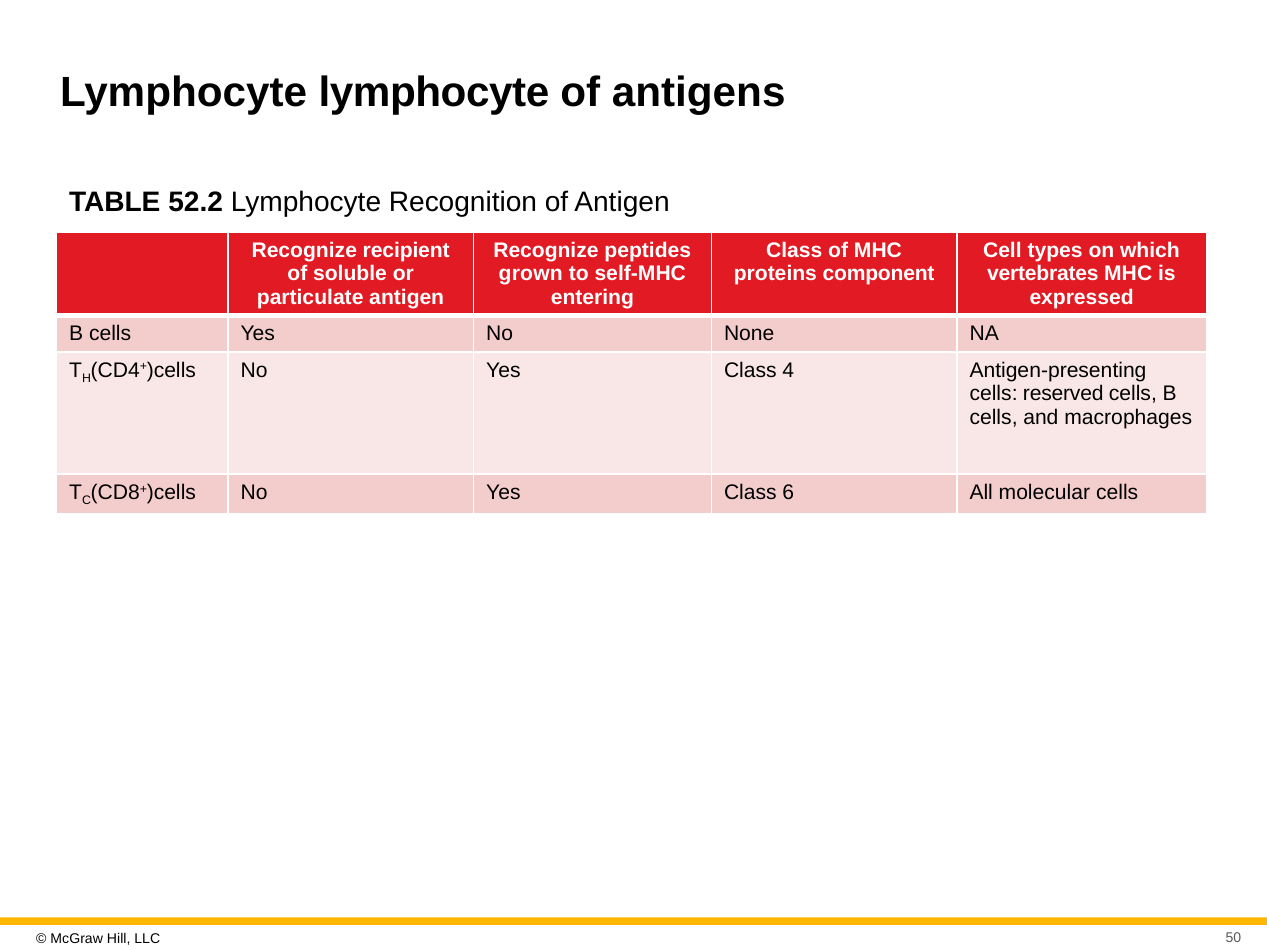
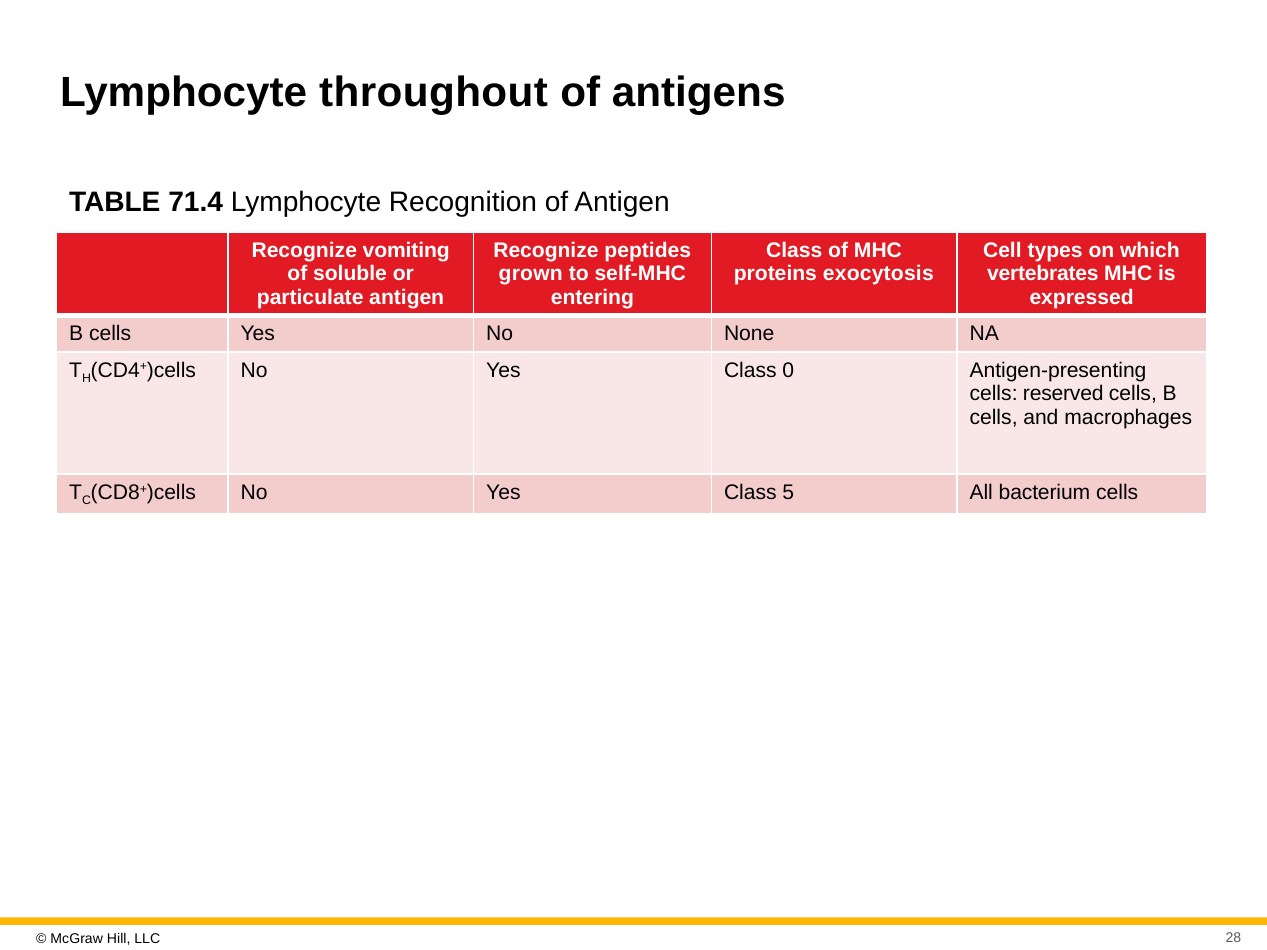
Lymphocyte lymphocyte: lymphocyte -> throughout
52.2: 52.2 -> 71.4
recipient: recipient -> vomiting
component: component -> exocytosis
4: 4 -> 0
6: 6 -> 5
molecular: molecular -> bacterium
50: 50 -> 28
